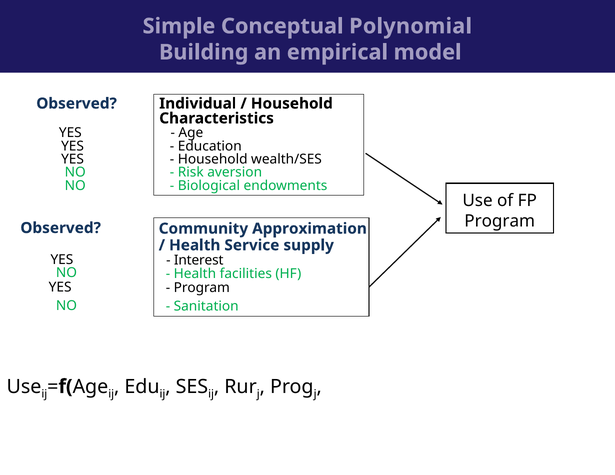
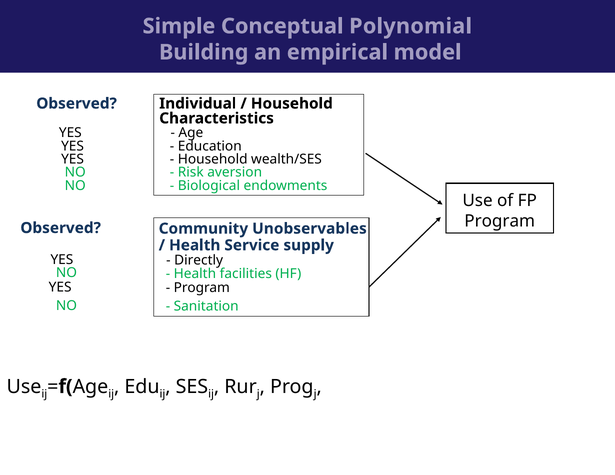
Approximation: Approximation -> Unobservables
Interest: Interest -> Directly
